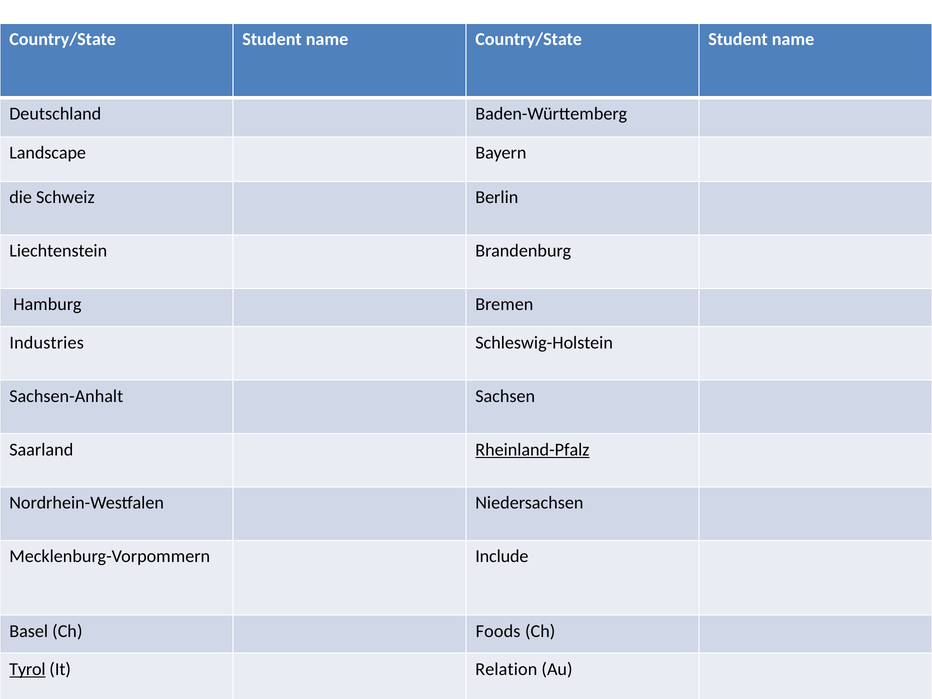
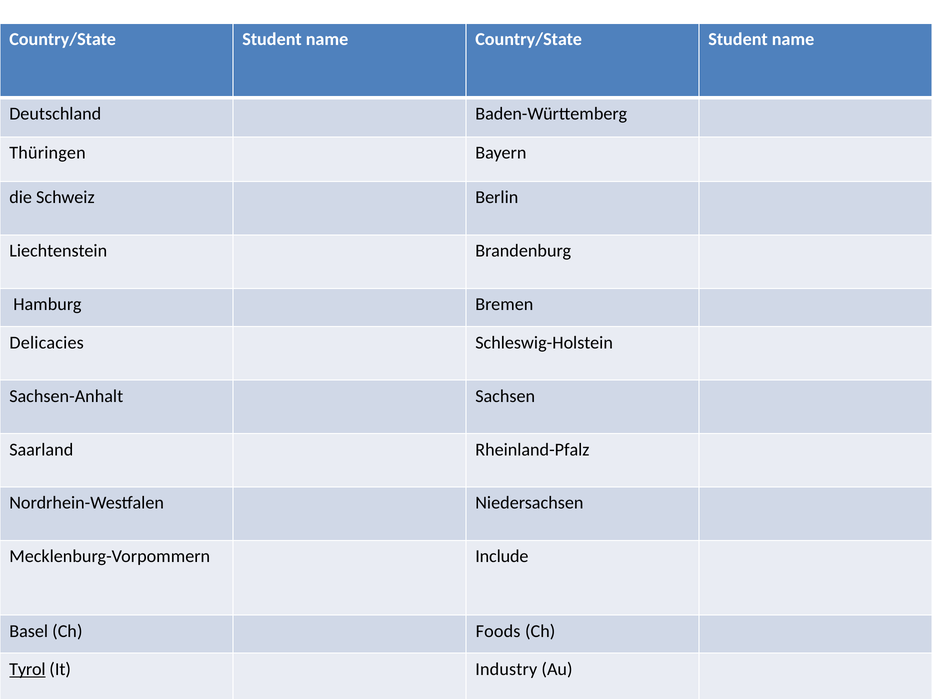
Landscape: Landscape -> Thüringen
Industries: Industries -> Delicacies
Rheinland-Pfalz underline: present -> none
Relation: Relation -> Industry
